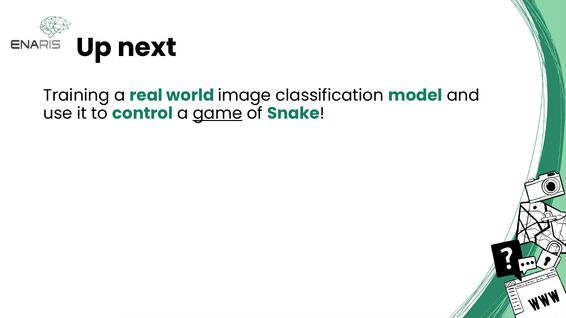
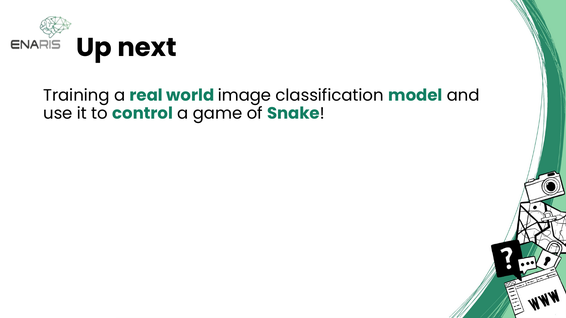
game underline: present -> none
